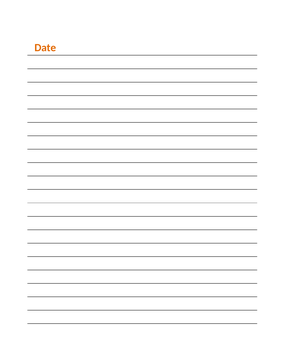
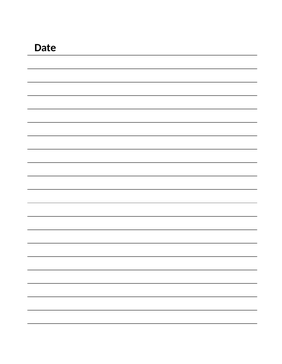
Date colour: orange -> black
